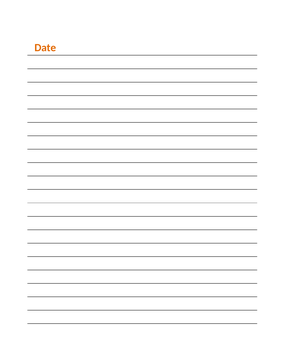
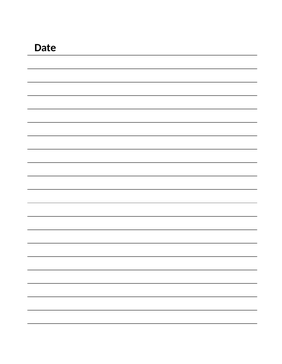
Date colour: orange -> black
